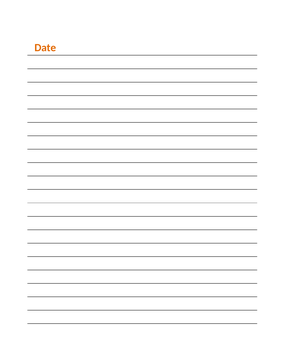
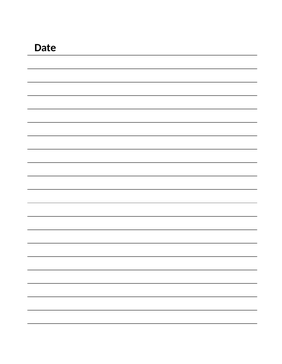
Date colour: orange -> black
